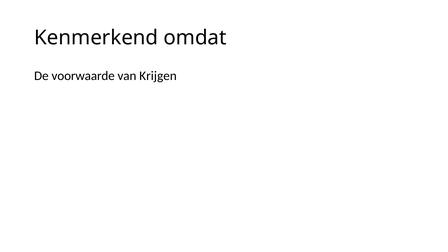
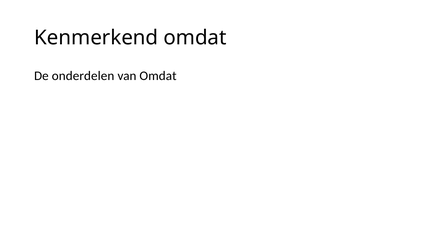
voorwaarde: voorwaarde -> onderdelen
van Krijgen: Krijgen -> Omdat
